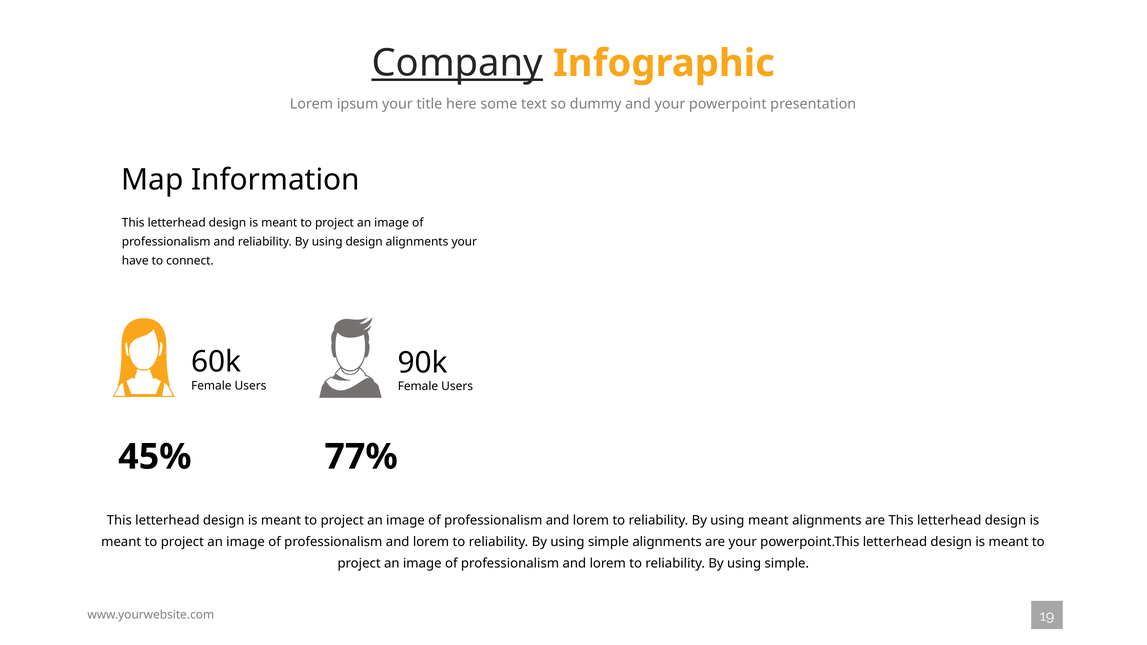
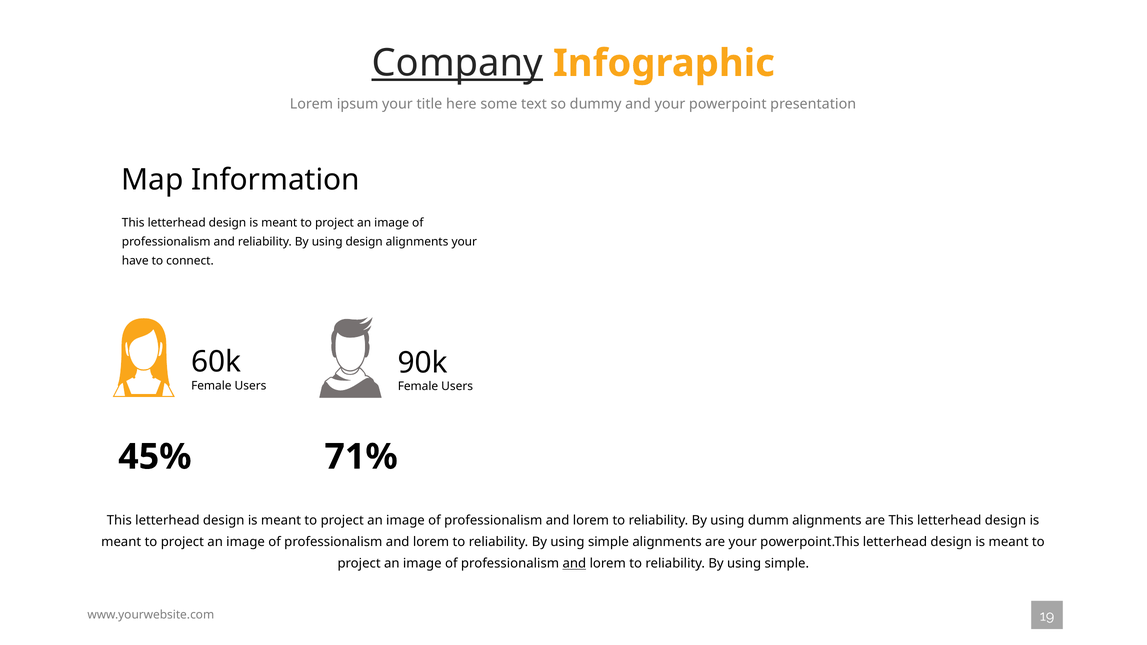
77%: 77% -> 71%
using meant: meant -> dumm
and at (574, 564) underline: none -> present
